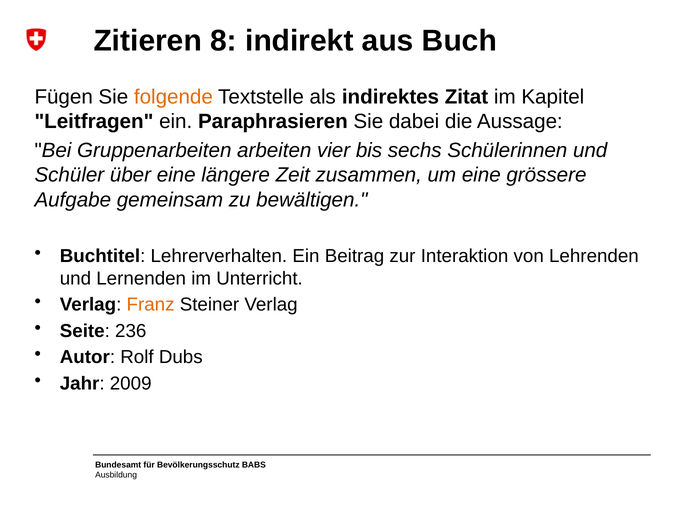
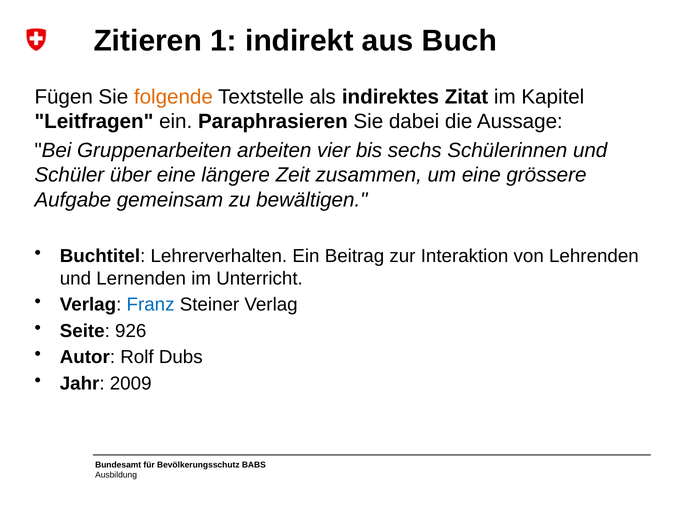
8: 8 -> 1
Franz colour: orange -> blue
236: 236 -> 926
